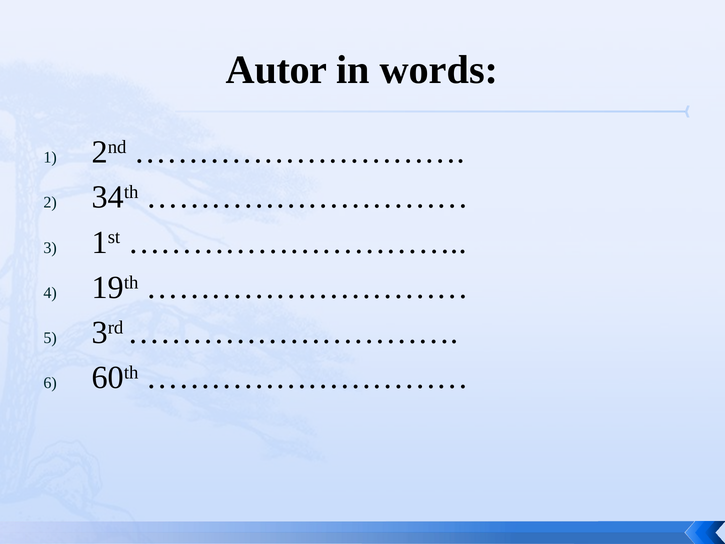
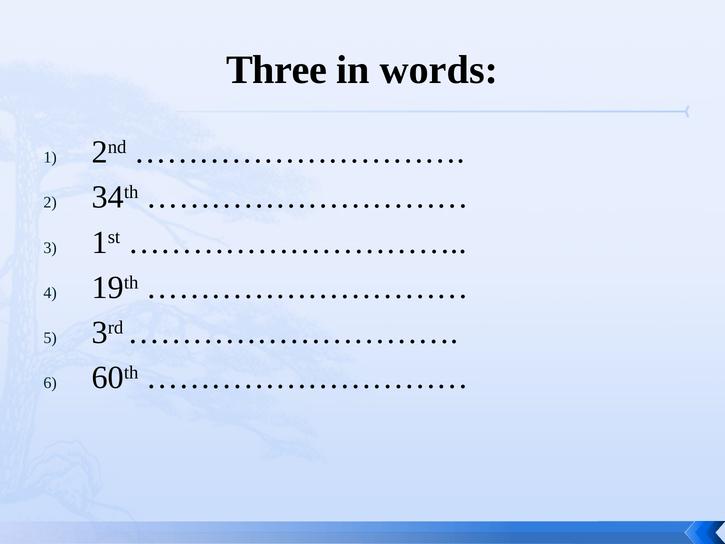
Autor: Autor -> Three
